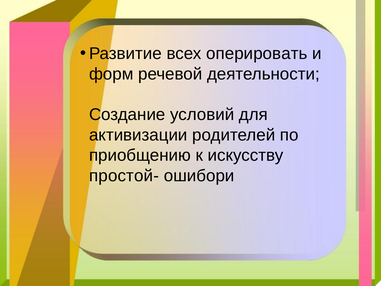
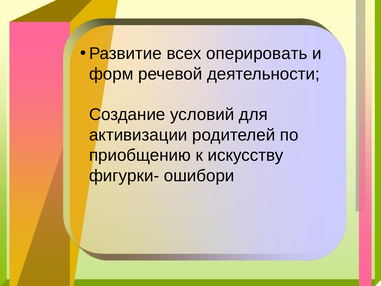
простой-: простой- -> фигурки-
